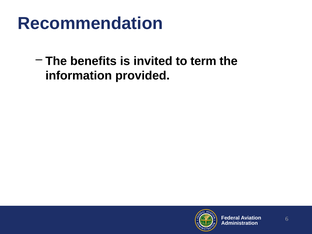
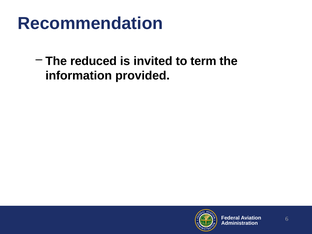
benefits: benefits -> reduced
